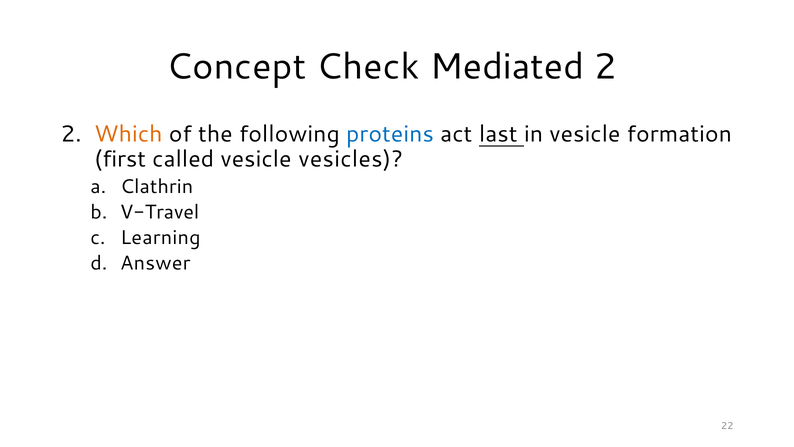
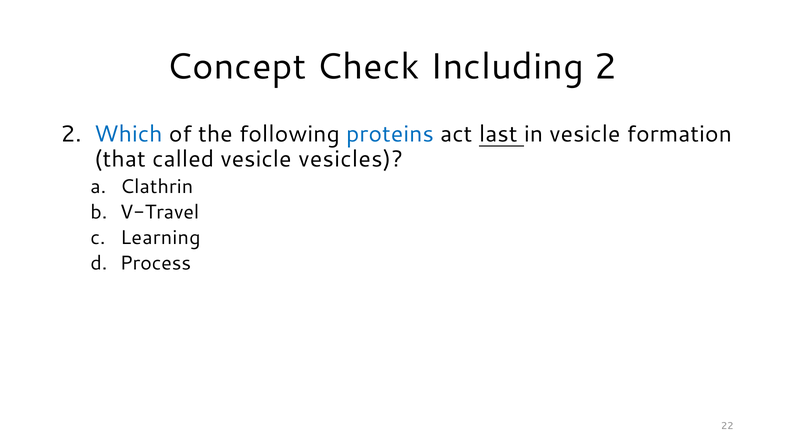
Mediated: Mediated -> Including
Which colour: orange -> blue
first: first -> that
Answer: Answer -> Process
